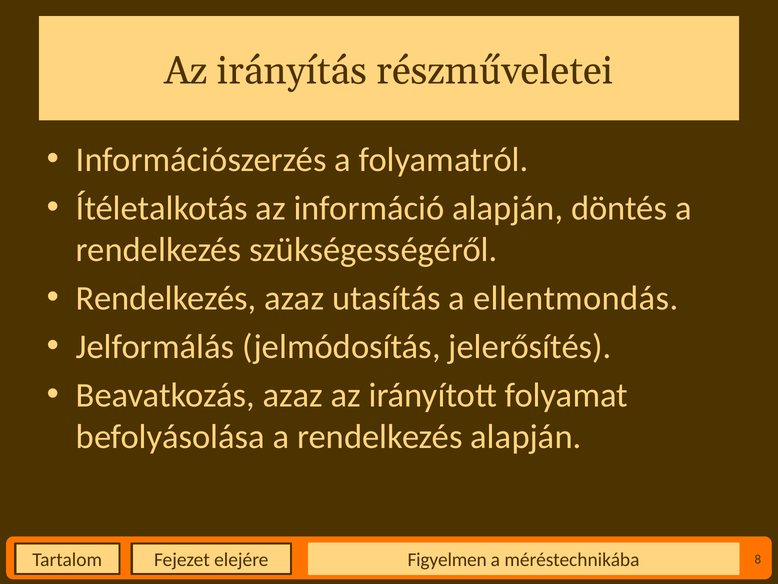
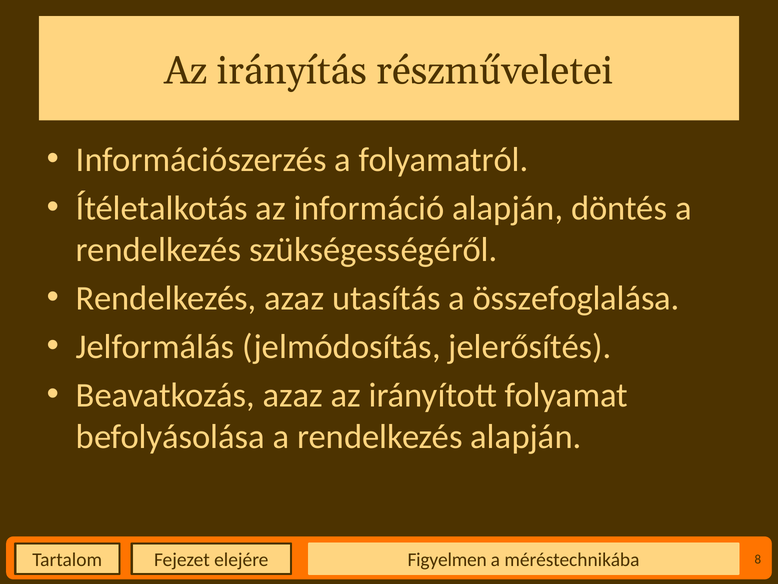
ellentmondás: ellentmondás -> összefoglalása
